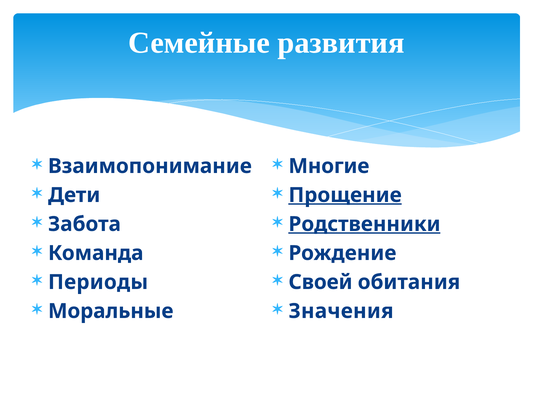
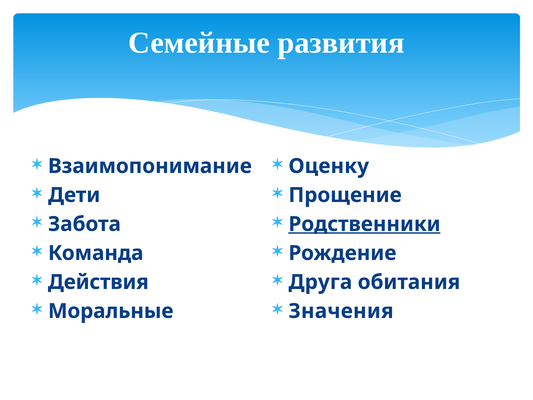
Многие: Многие -> Оценку
Прощение underline: present -> none
Периоды: Периоды -> Действия
Своей: Своей -> Друга
